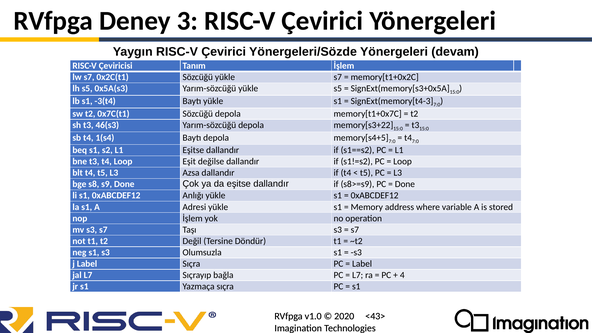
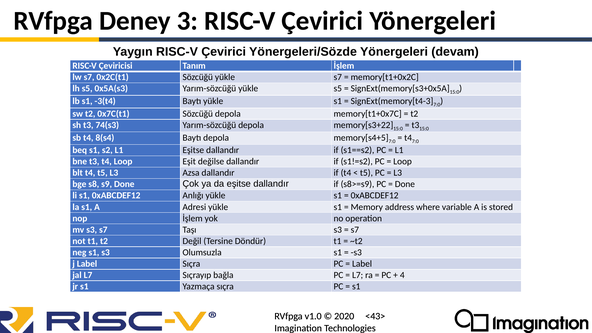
46(s3: 46(s3 -> 74(s3
1(s4: 1(s4 -> 8(s4
